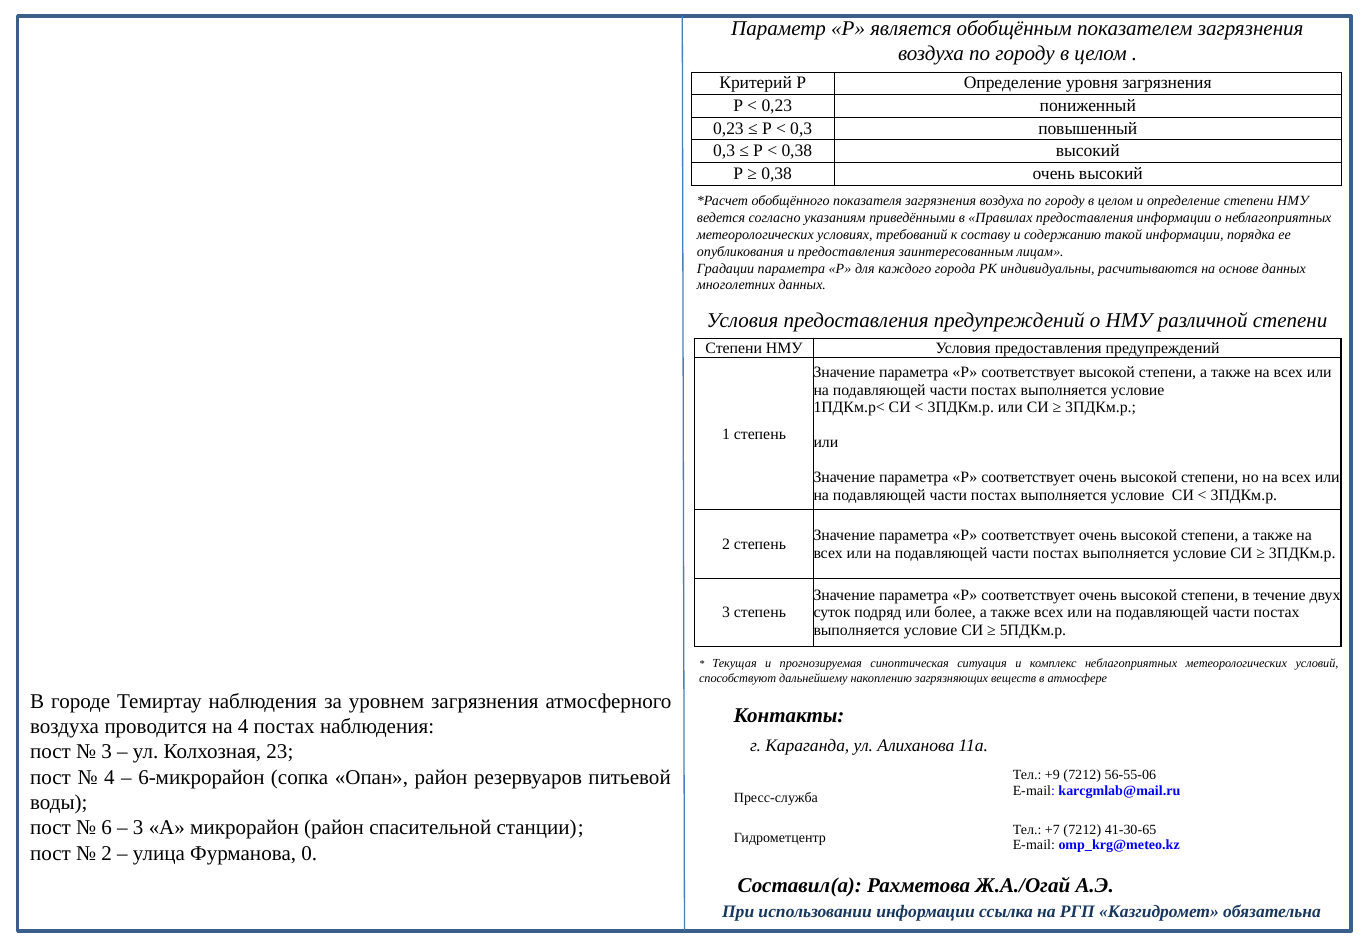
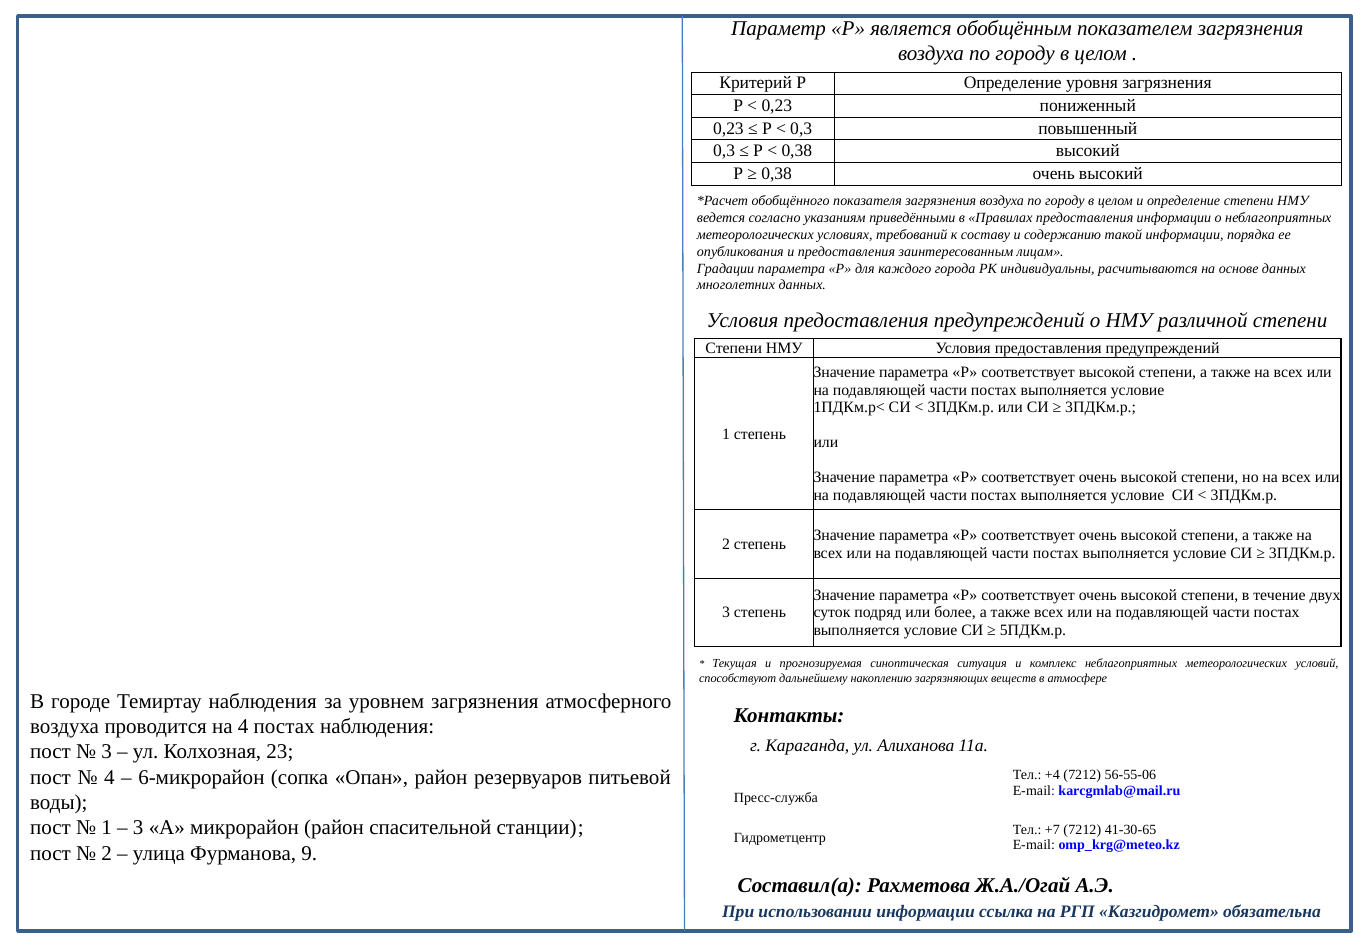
+9: +9 -> +4
6 at (107, 828): 6 -> 1
0: 0 -> 9
